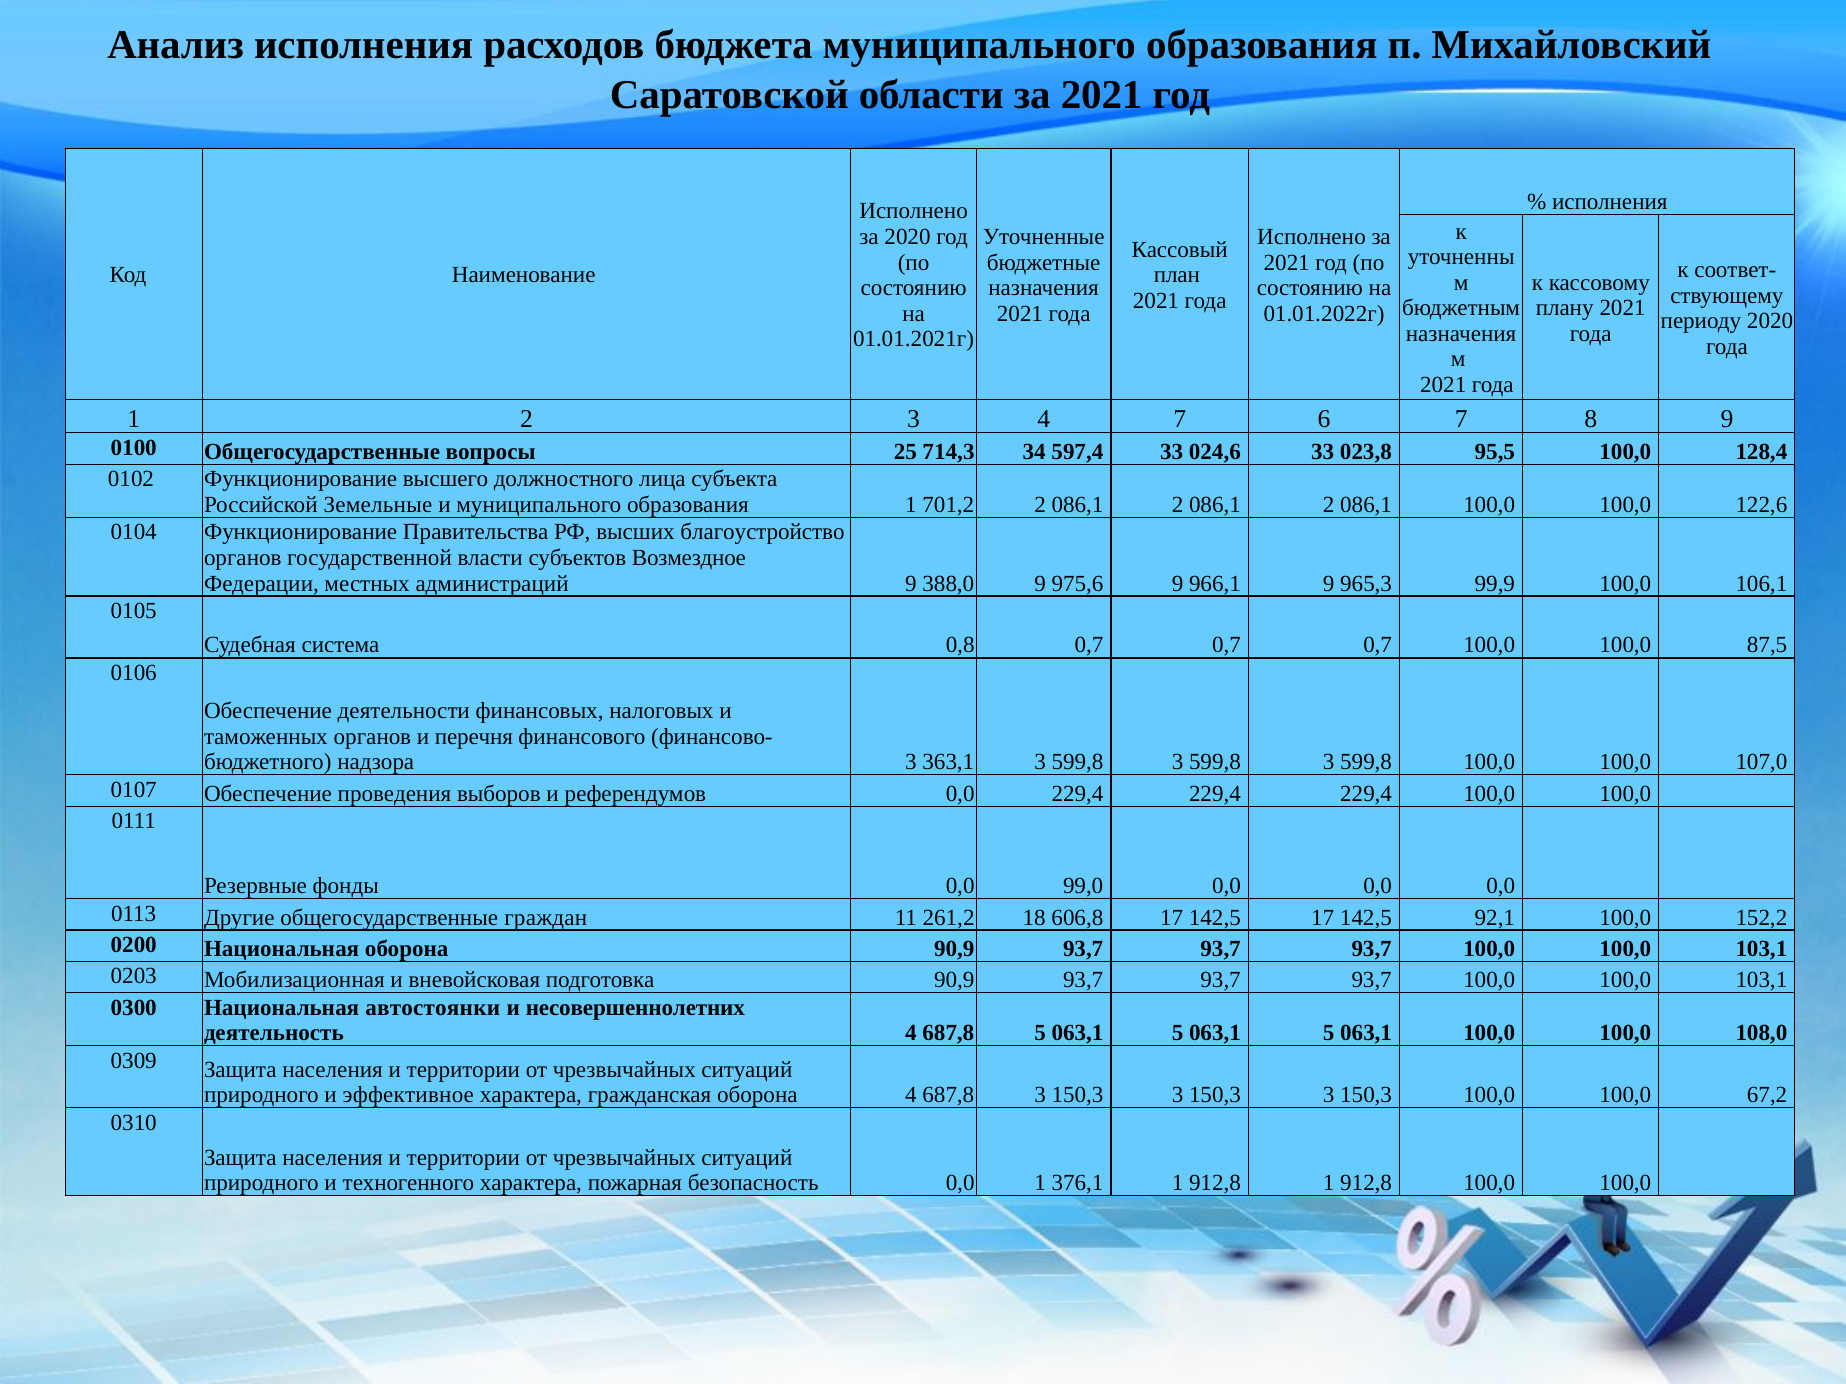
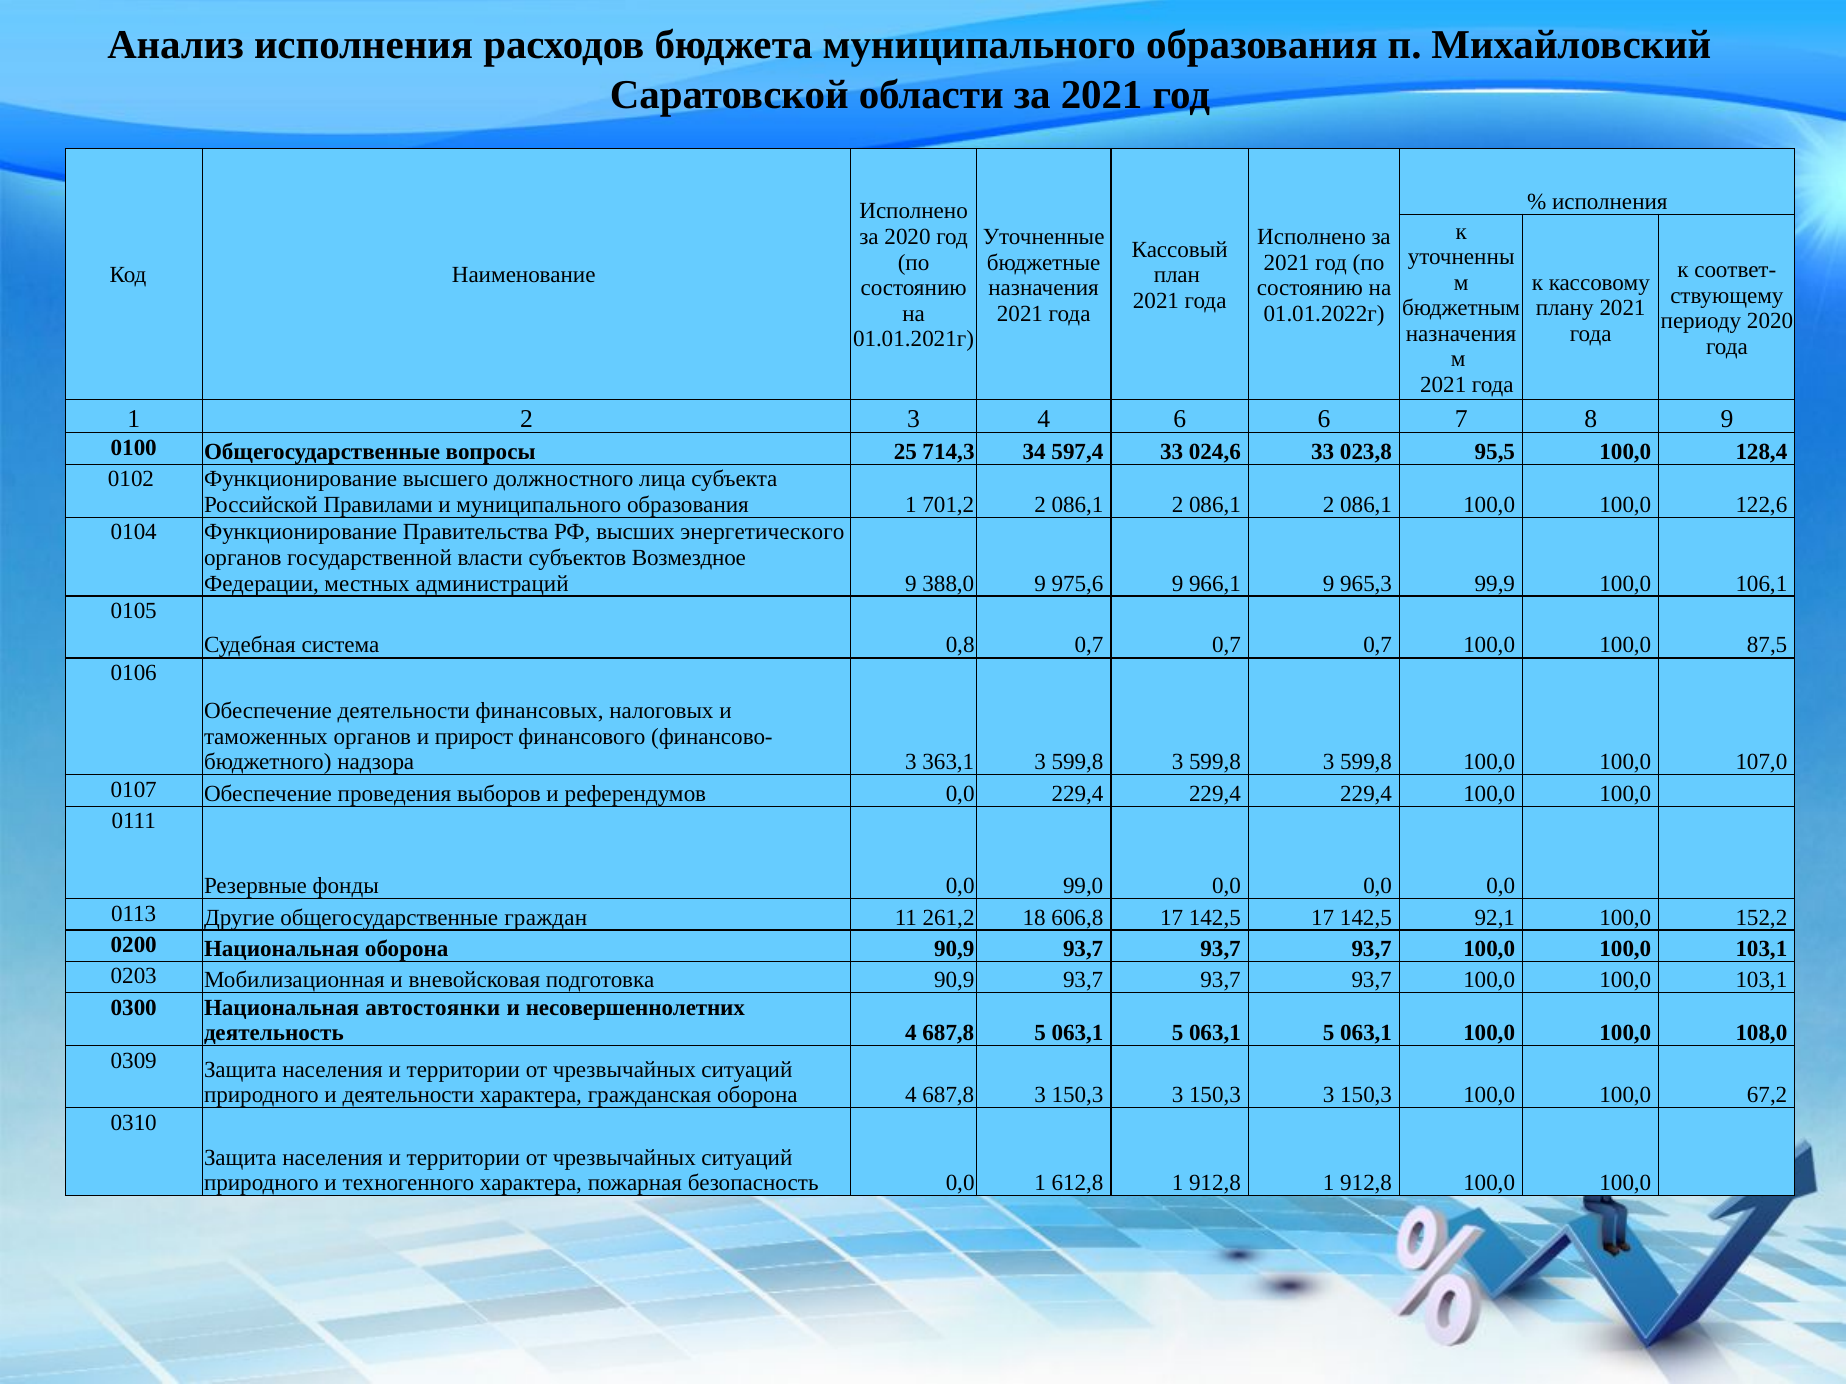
4 7: 7 -> 6
Земельные: Земельные -> Правилами
благоустройство: благоустройство -> энергетического
перечня: перечня -> прирост
и эффективное: эффективное -> деятельности
376,1: 376,1 -> 612,8
